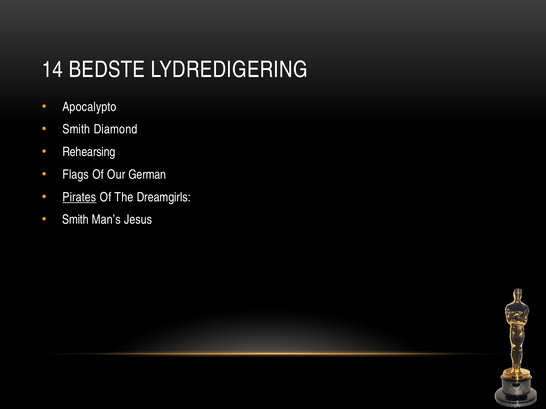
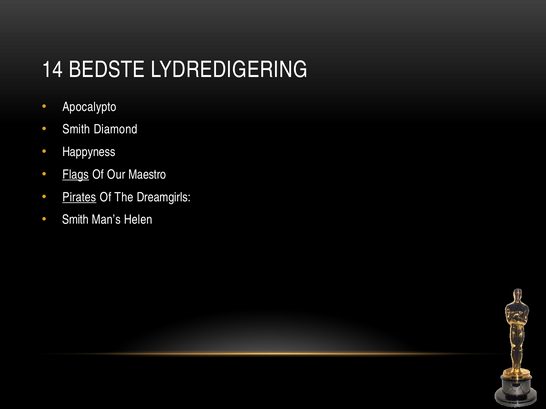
Rehearsing: Rehearsing -> Happyness
Flags underline: none -> present
German: German -> Maestro
Jesus: Jesus -> Helen
